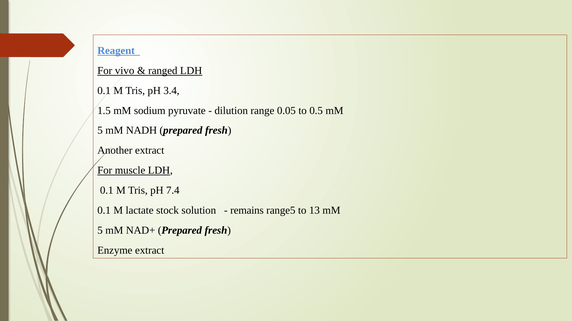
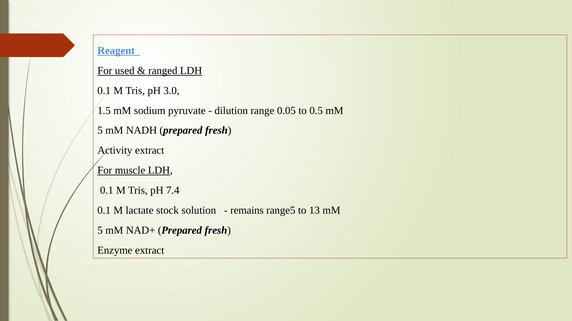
vivo: vivo -> used
3.4: 3.4 -> 3.0
Another: Another -> Activity
